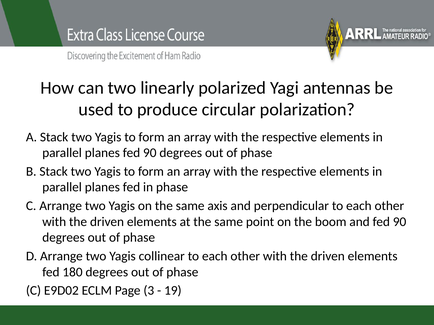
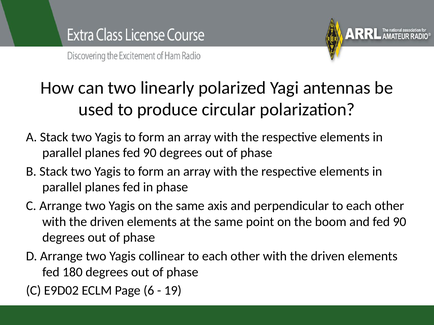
3: 3 -> 6
